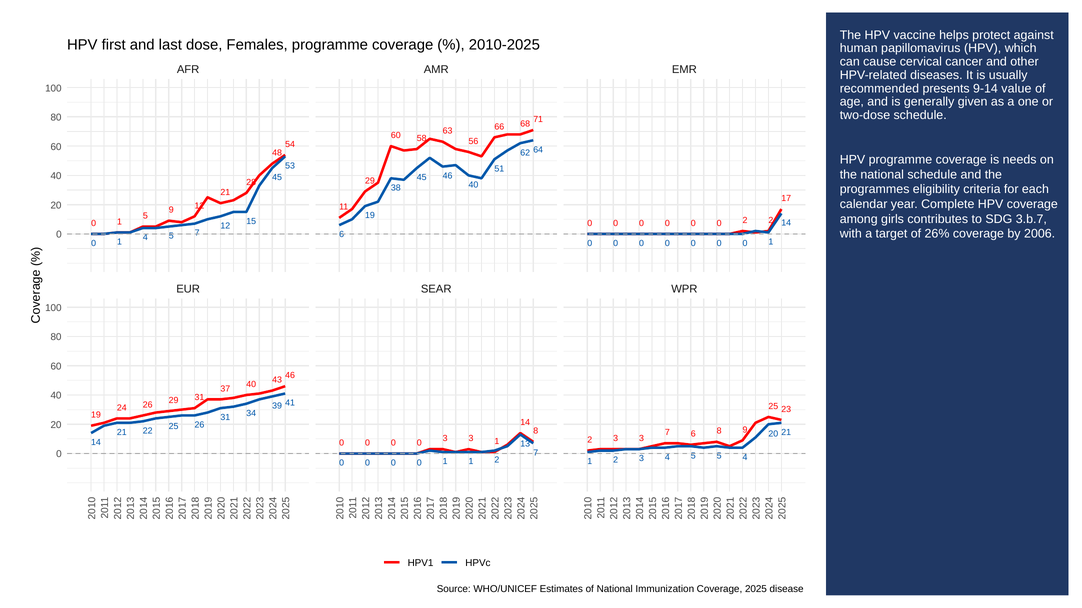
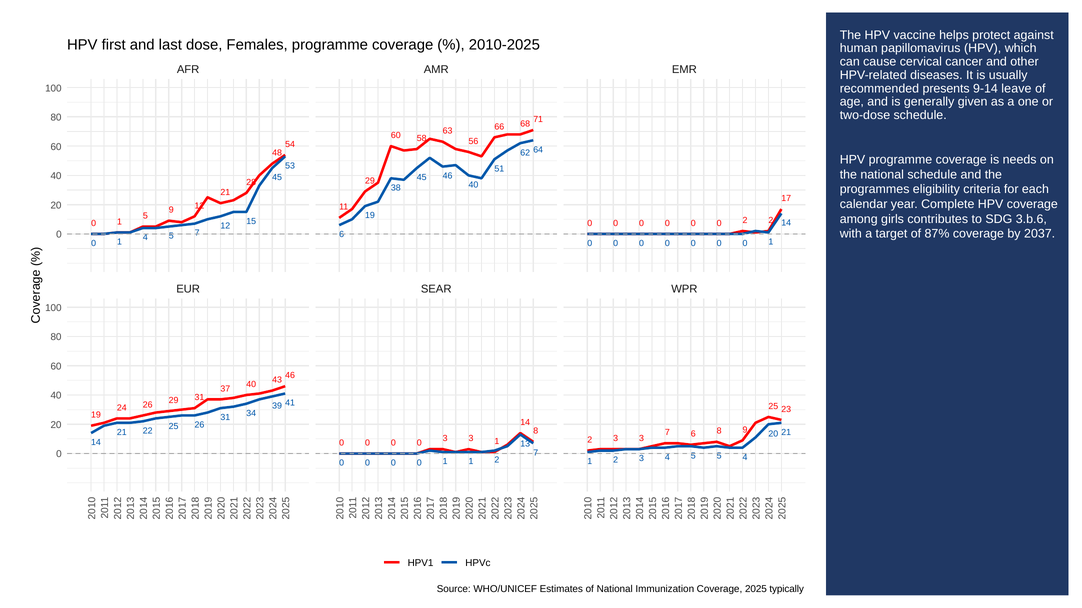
value: value -> leave
3.b.7: 3.b.7 -> 3.b.6
26%: 26% -> 87%
2006: 2006 -> 2037
disease: disease -> typically
